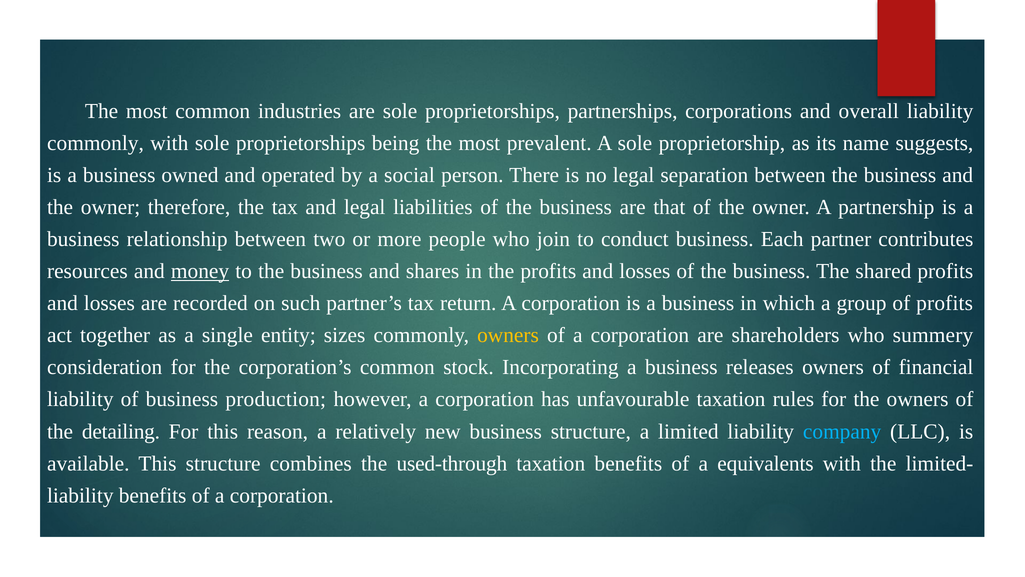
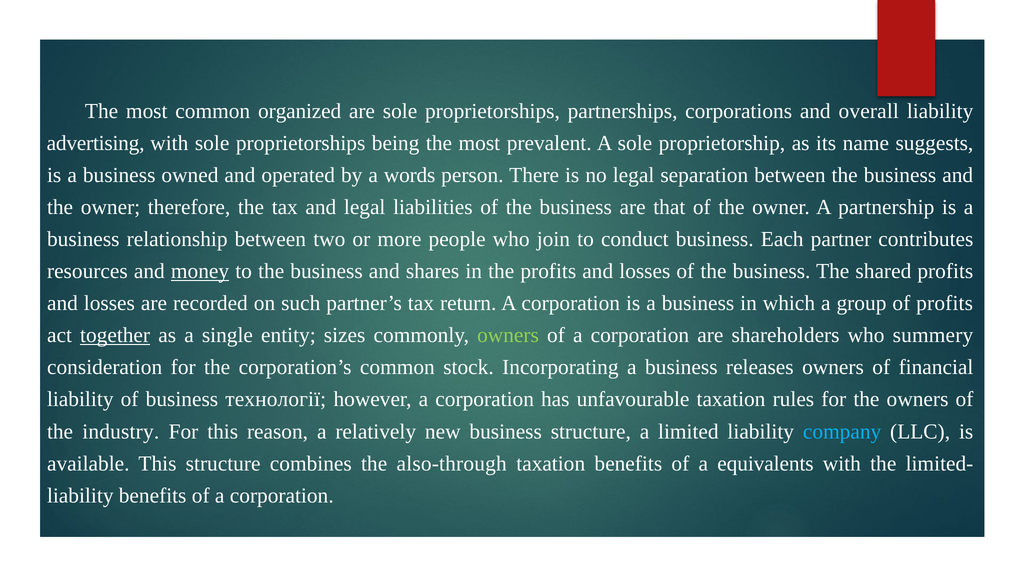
industries: industries -> organized
commonly at (95, 143): commonly -> advertising
social: social -> words
together underline: none -> present
owners at (508, 335) colour: yellow -> light green
production: production -> технології
detailing: detailing -> industry
used-through: used-through -> also-through
